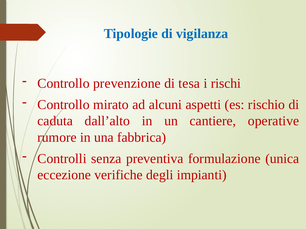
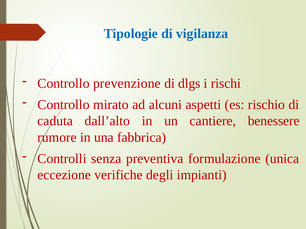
tesa: tesa -> dlgs
operative: operative -> benessere
